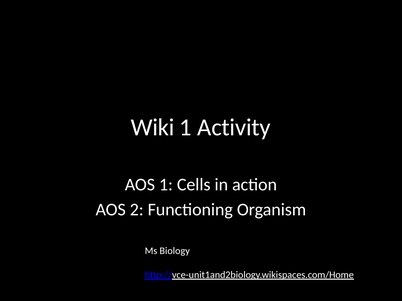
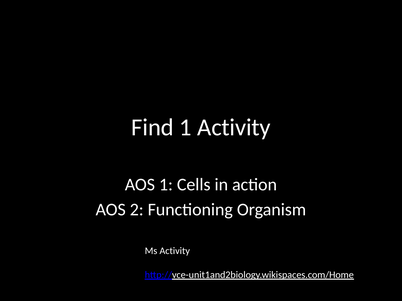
Wiki: Wiki -> Find
Ms Biology: Biology -> Activity
